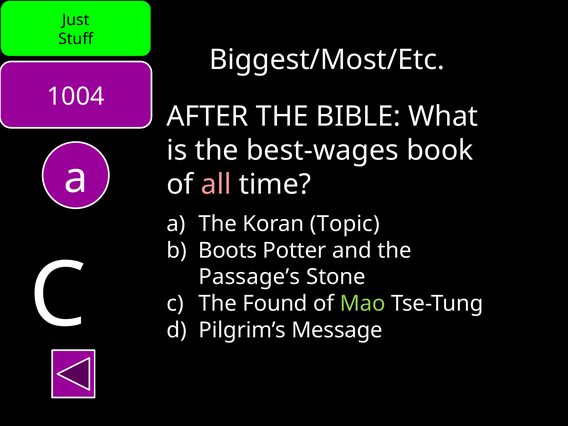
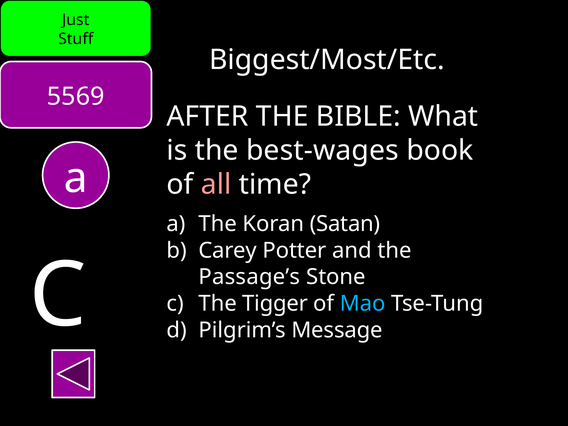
1004: 1004 -> 5569
Topic: Topic -> Satan
Boots: Boots -> Carey
Found: Found -> Tigger
Mao colour: light green -> light blue
